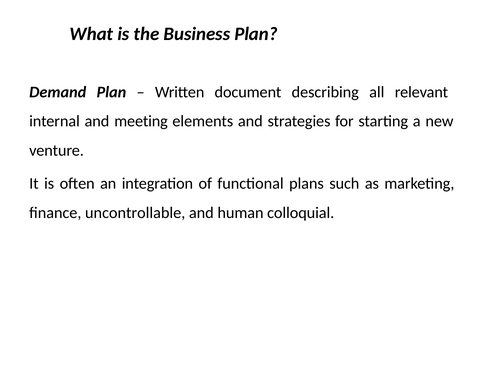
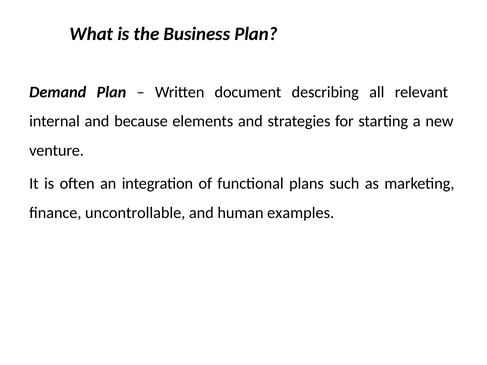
meeting: meeting -> because
colloquial: colloquial -> examples
